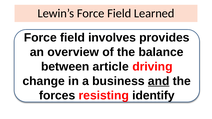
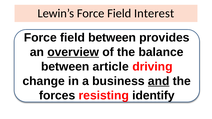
Learned: Learned -> Interest
field involves: involves -> between
overview underline: none -> present
